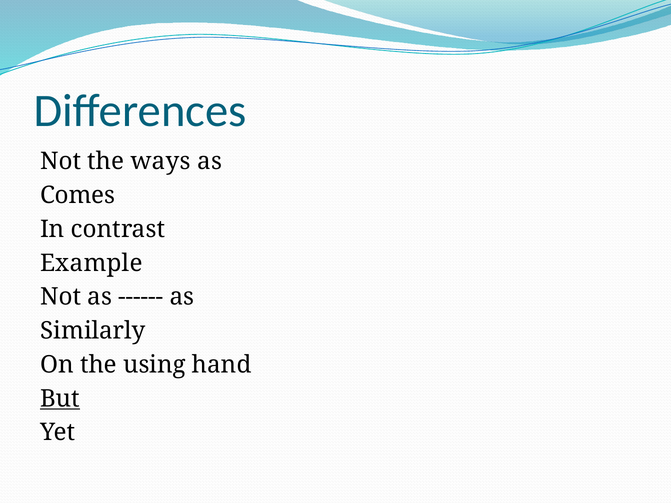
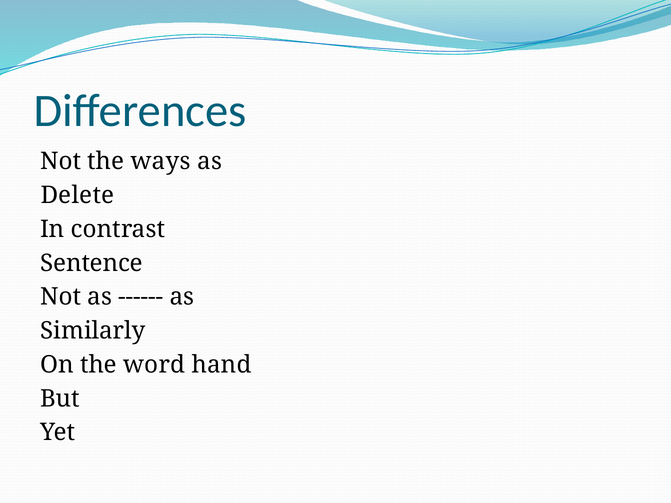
Comes: Comes -> Delete
Example: Example -> Sentence
using: using -> word
But underline: present -> none
